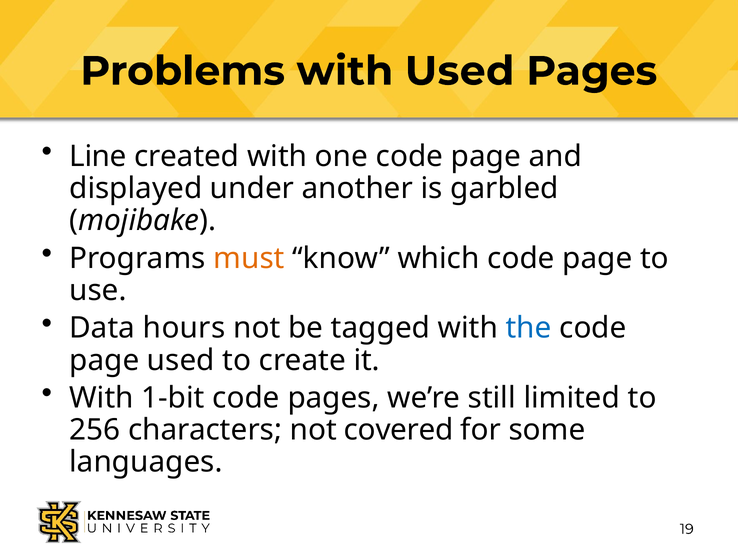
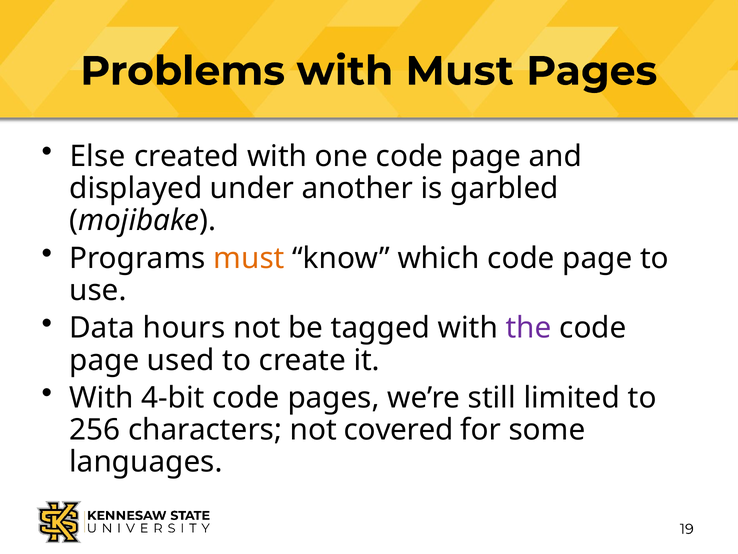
with Used: Used -> Must
Line: Line -> Else
the colour: blue -> purple
1-bit: 1-bit -> 4-bit
